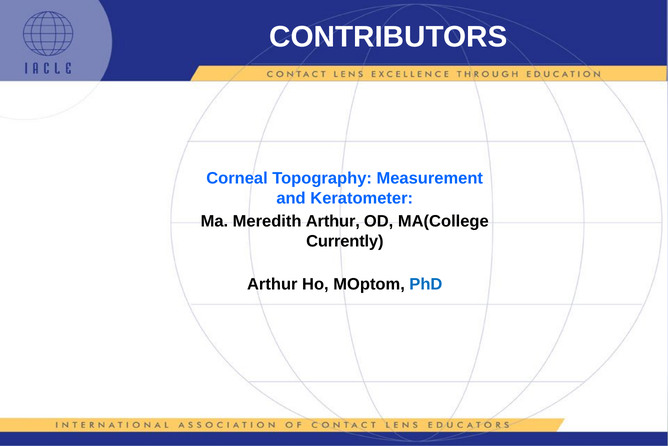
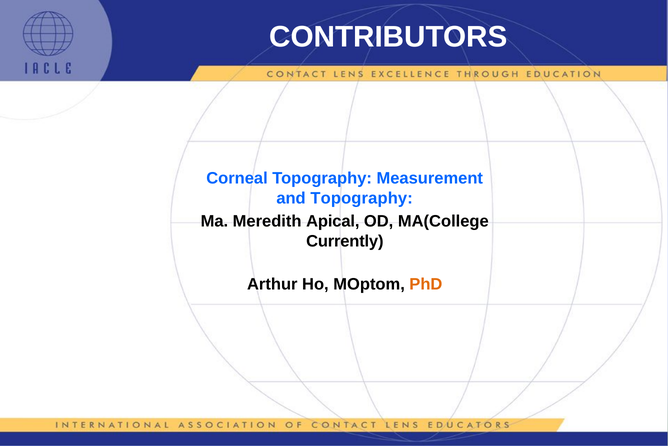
and Keratometer: Keratometer -> Topography
Meredith Arthur: Arthur -> Apical
PhD colour: blue -> orange
